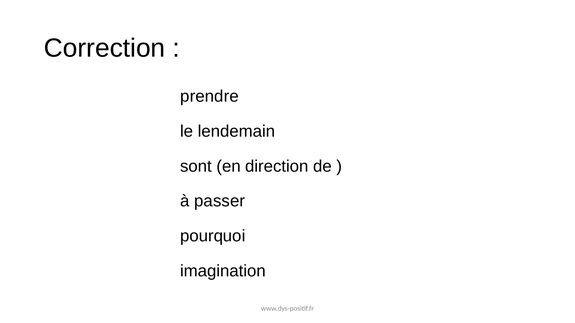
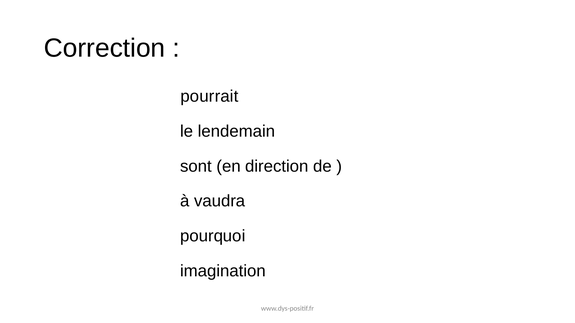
prendre: prendre -> pourrait
passer: passer -> vaudra
